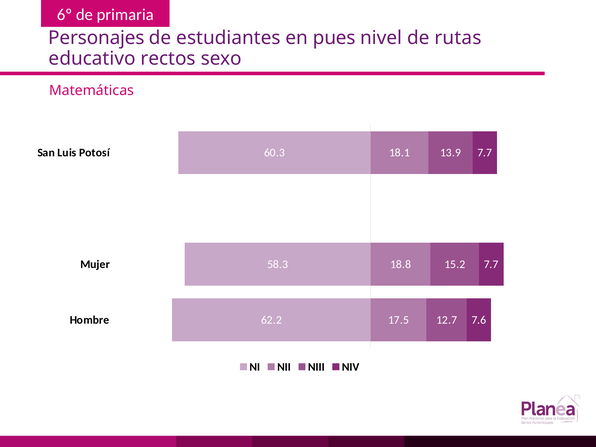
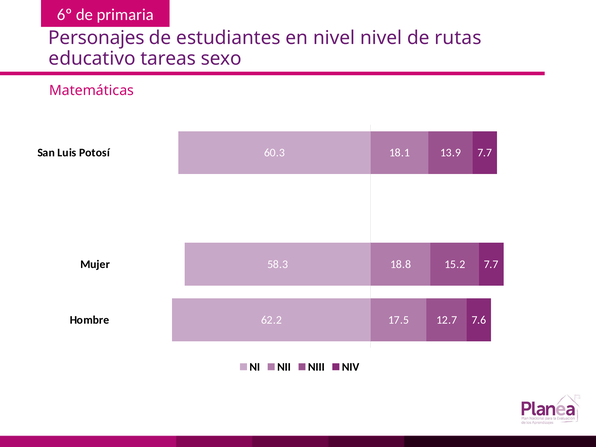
en pues: pues -> nivel
rectos: rectos -> tareas
